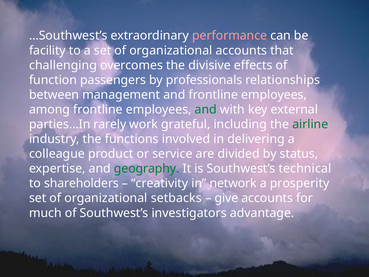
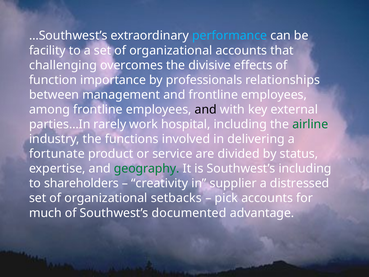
performance colour: pink -> light blue
passengers: passengers -> importance
and at (206, 109) colour: green -> black
grateful: grateful -> hospital
colleague: colleague -> fortunate
Southwest’s technical: technical -> including
network: network -> supplier
prosperity: prosperity -> distressed
give: give -> pick
investigators: investigators -> documented
